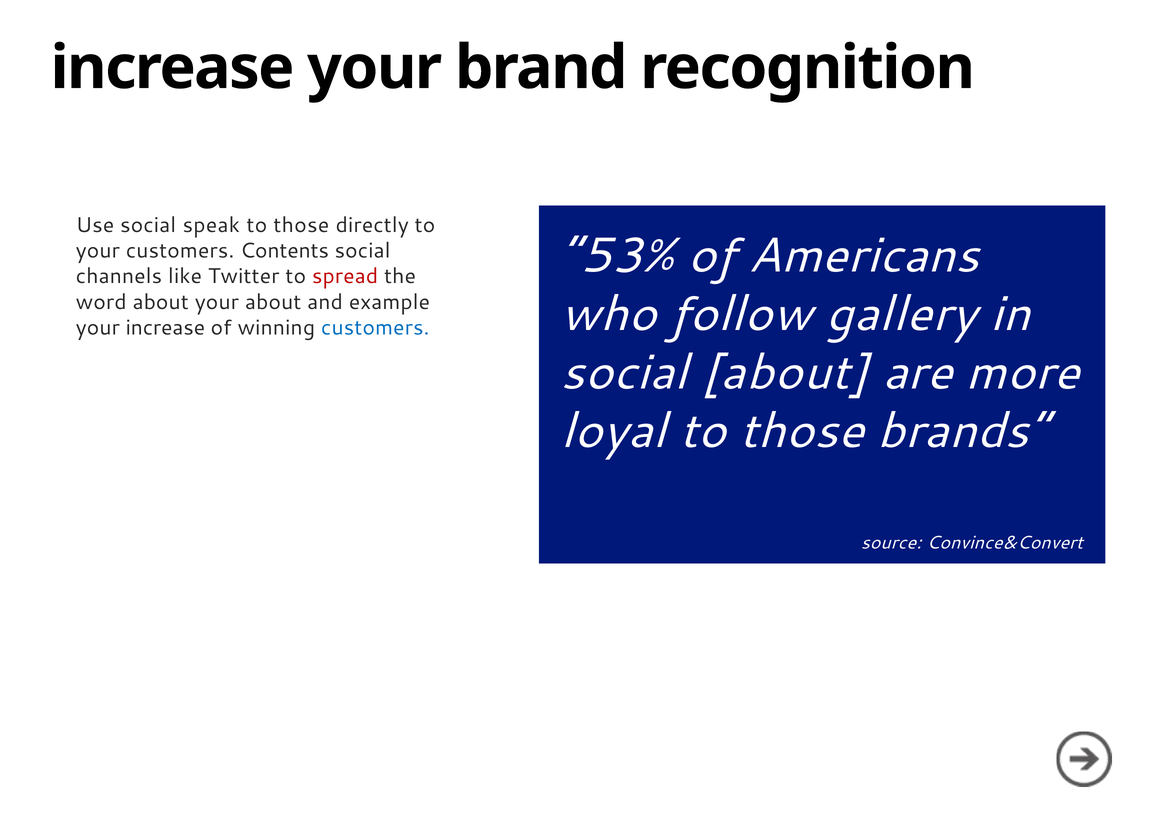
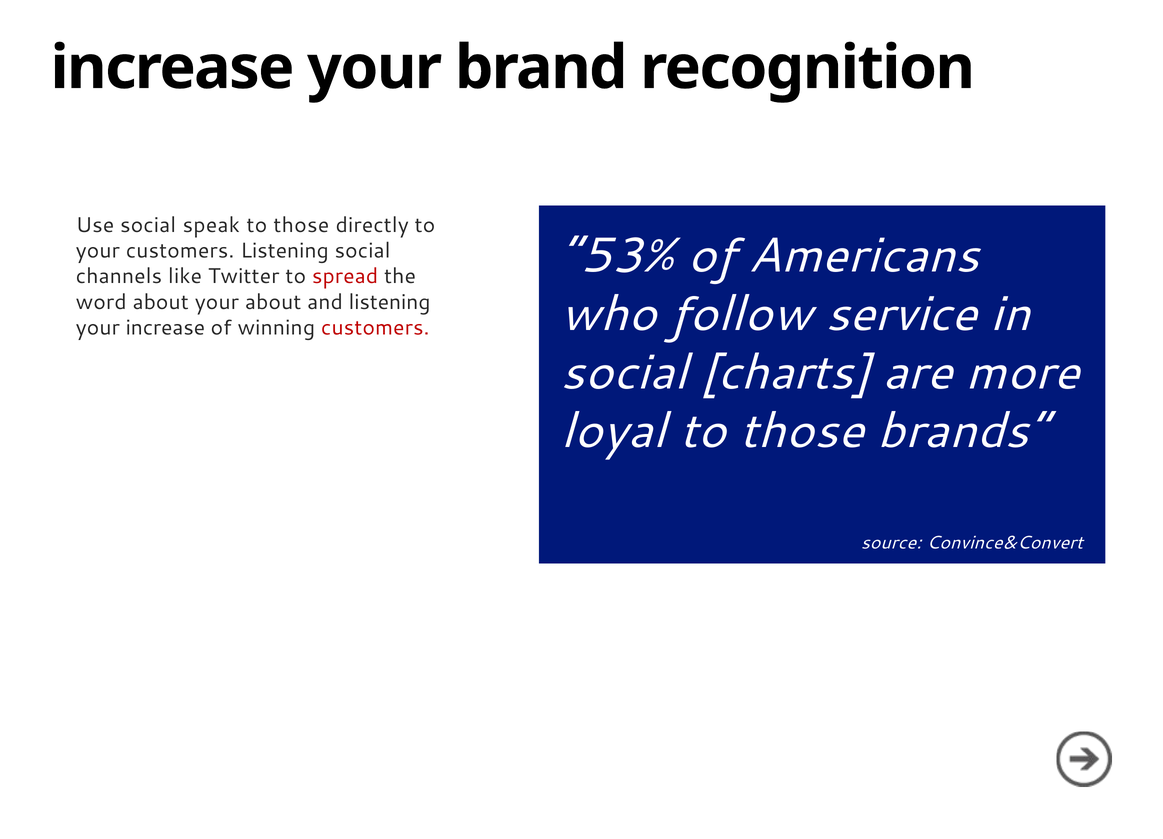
customers Contents: Contents -> Listening
and example: example -> listening
gallery: gallery -> service
customers at (375, 328) colour: blue -> red
social about: about -> charts
